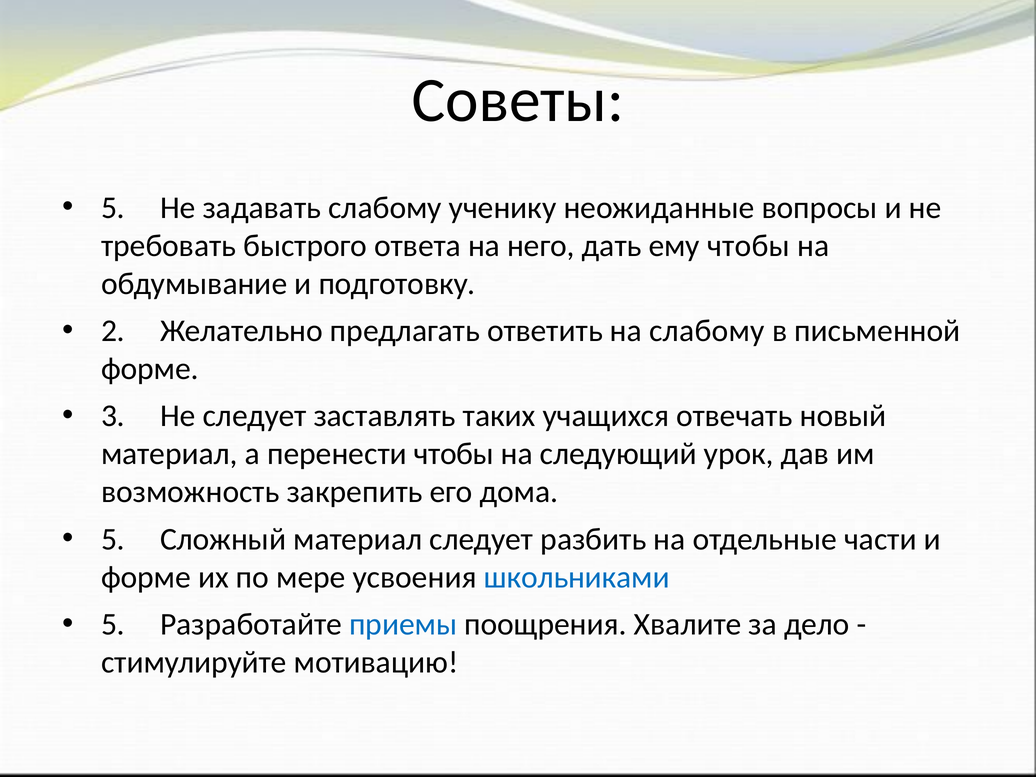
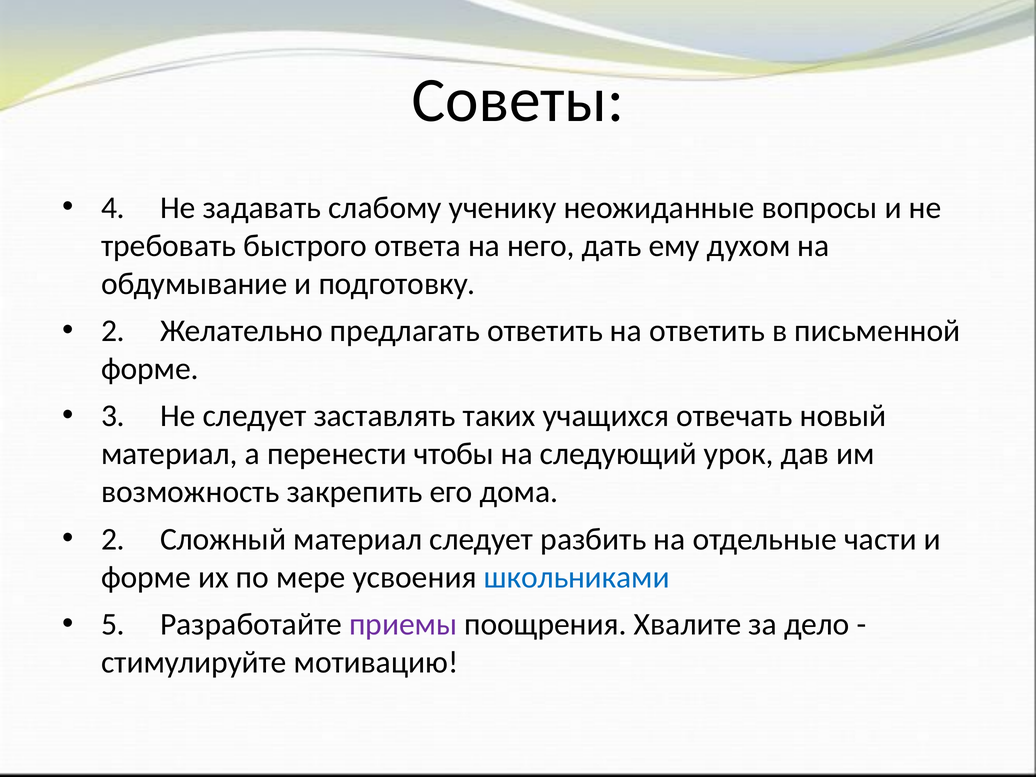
5 at (113, 208): 5 -> 4
ему чтобы: чтобы -> духом
на слабому: слабому -> ответить
5 at (113, 539): 5 -> 2
приемы colour: blue -> purple
